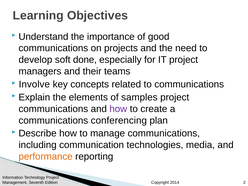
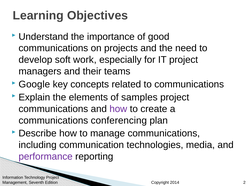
done: done -> work
Involve: Involve -> Google
performance colour: orange -> purple
